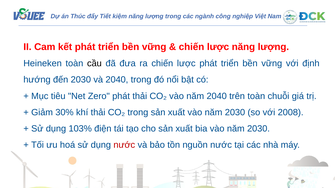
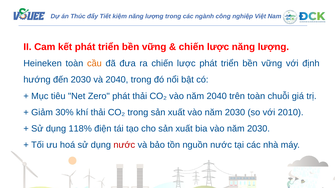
cầu colour: black -> orange
2008: 2008 -> 2010
103%: 103% -> 118%
